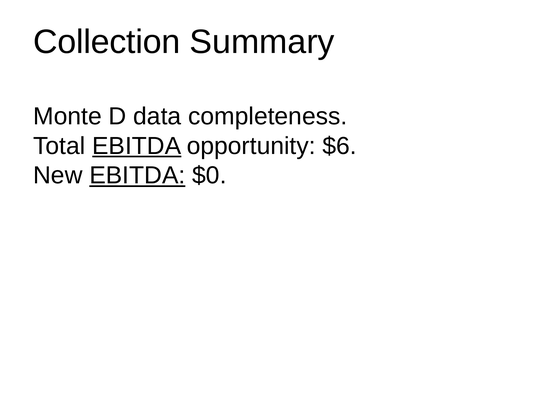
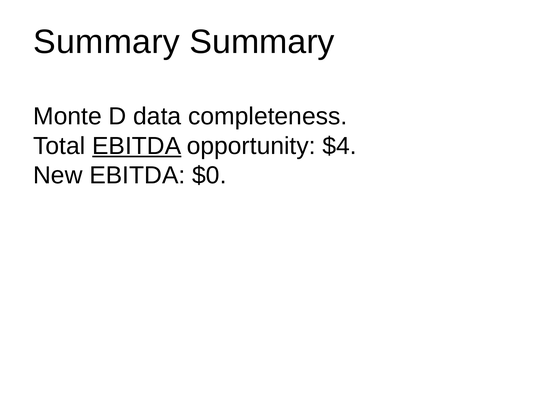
Collection at (107, 42): Collection -> Summary
$6: $6 -> $4
EBITDA at (137, 176) underline: present -> none
